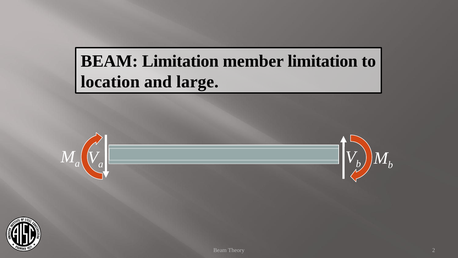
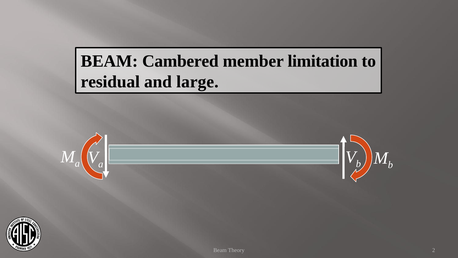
BEAM Limitation: Limitation -> Cambered
location: location -> residual
